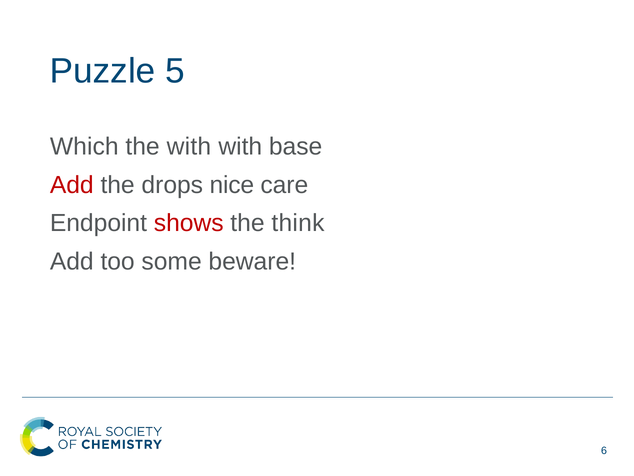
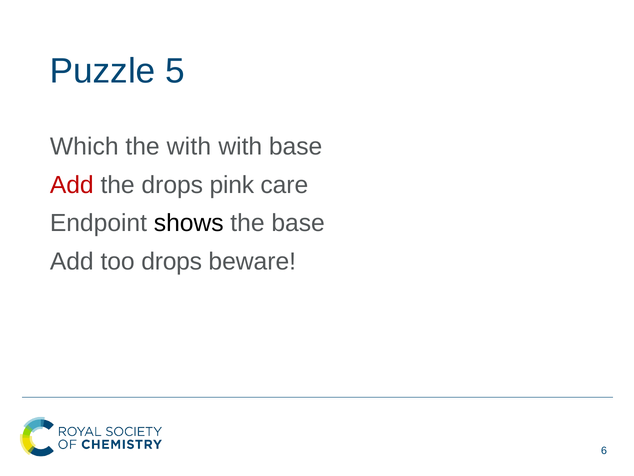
nice: nice -> pink
shows colour: red -> black
the think: think -> base
too some: some -> drops
